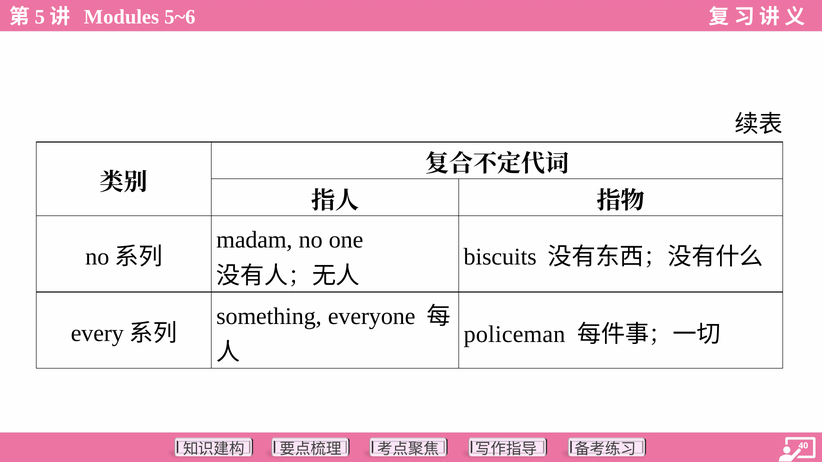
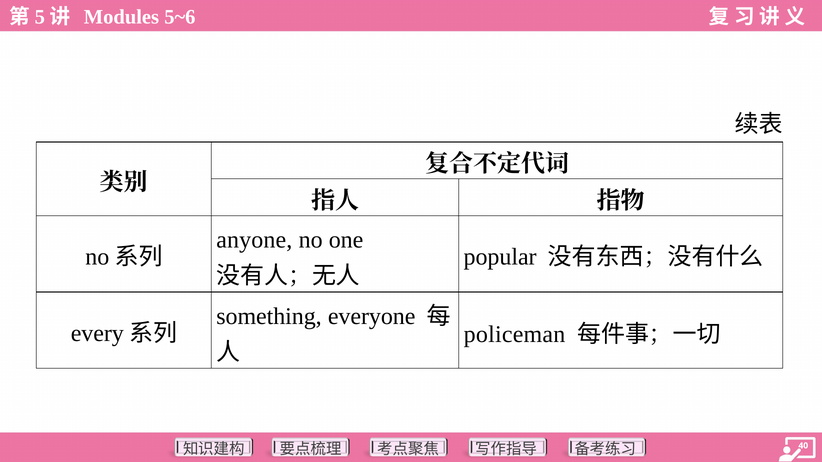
madam: madam -> anyone
biscuits: biscuits -> popular
